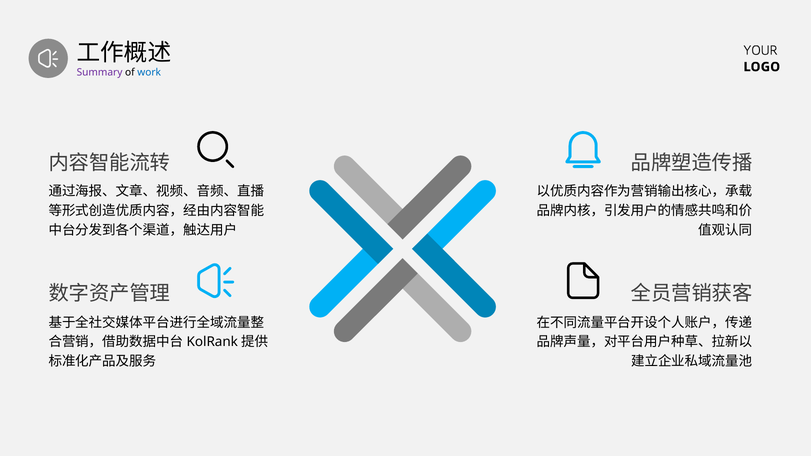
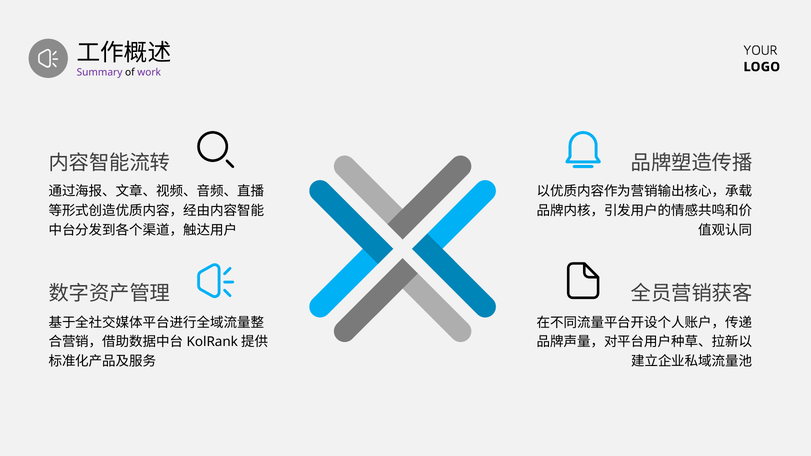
work colour: blue -> purple
